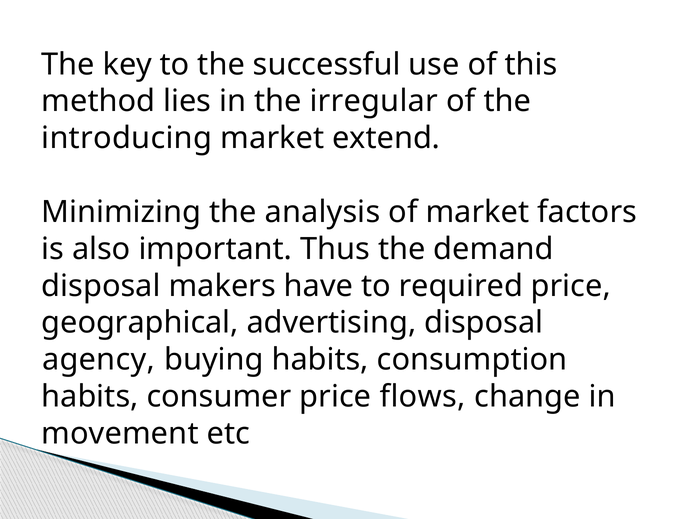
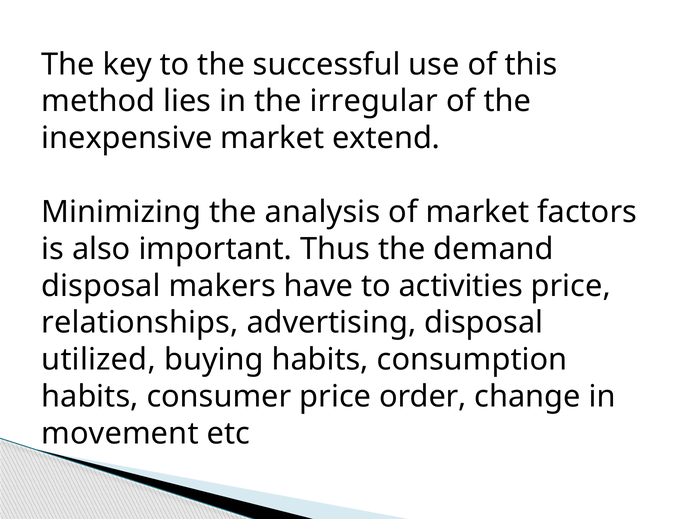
introducing: introducing -> inexpensive
required: required -> activities
geographical: geographical -> relationships
agency: agency -> utilized
flows: flows -> order
